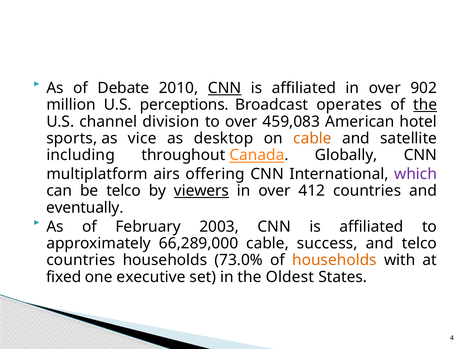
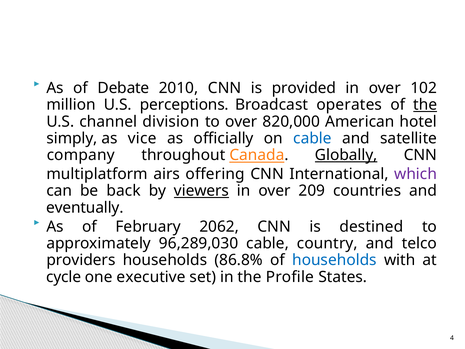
CNN at (225, 88) underline: present -> none
affiliated at (304, 88): affiliated -> provided
902: 902 -> 102
459,083: 459,083 -> 820,000
sports: sports -> simply
desktop: desktop -> officially
cable at (312, 138) colour: orange -> blue
including: including -> company
Globally underline: none -> present
be telco: telco -> back
412: 412 -> 209
2003: 2003 -> 2062
affiliated at (371, 226): affiliated -> destined
66,289,000: 66,289,000 -> 96,289,030
success: success -> country
countries at (81, 260): countries -> providers
73.0%: 73.0% -> 86.8%
households at (334, 260) colour: orange -> blue
fixed: fixed -> cycle
Oldest: Oldest -> Profile
